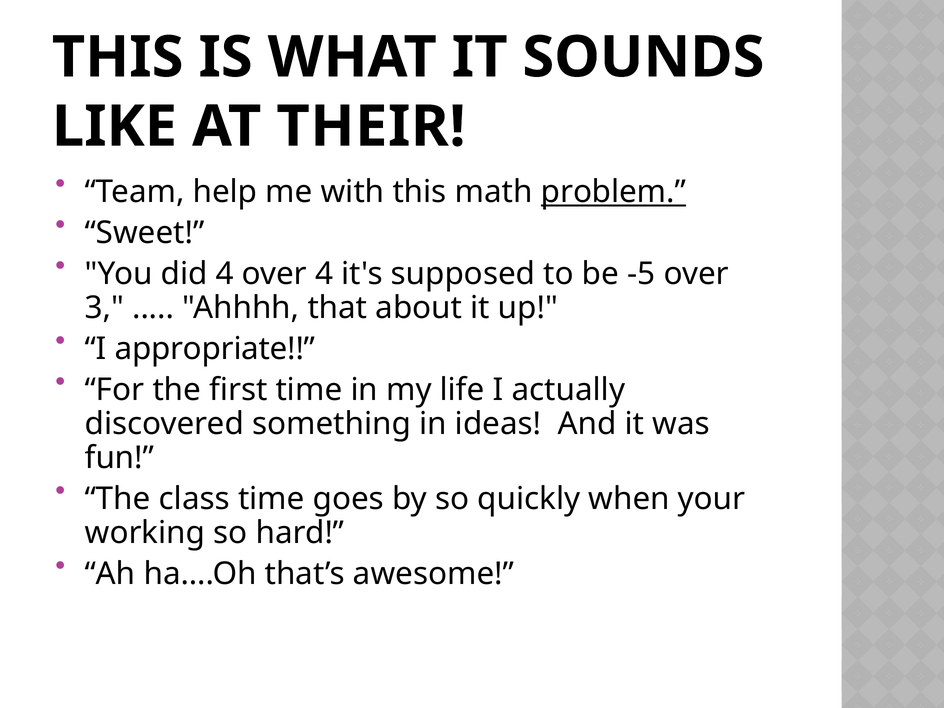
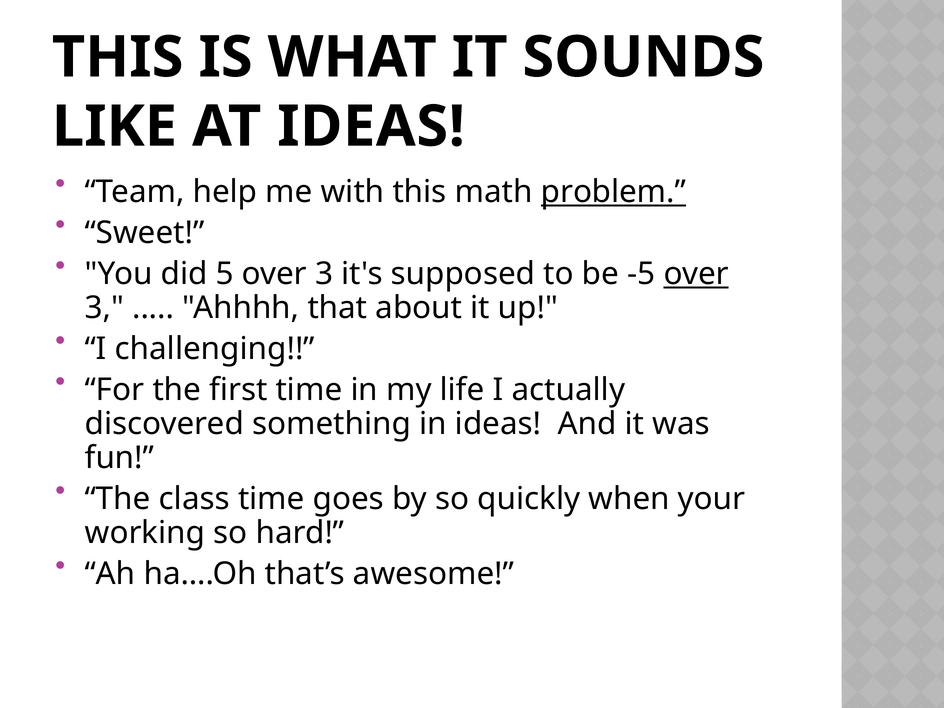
AT THEIR: THEIR -> IDEAS
did 4: 4 -> 5
4 at (324, 274): 4 -> 3
over at (696, 274) underline: none -> present
appropriate: appropriate -> challenging
